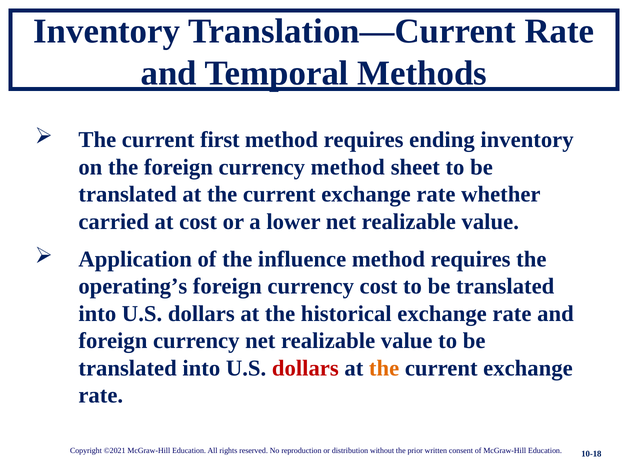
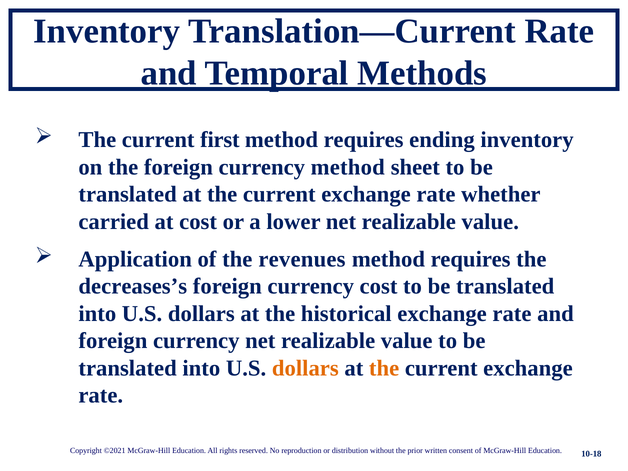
influence: influence -> revenues
operating’s: operating’s -> decreases’s
dollars at (305, 368) colour: red -> orange
